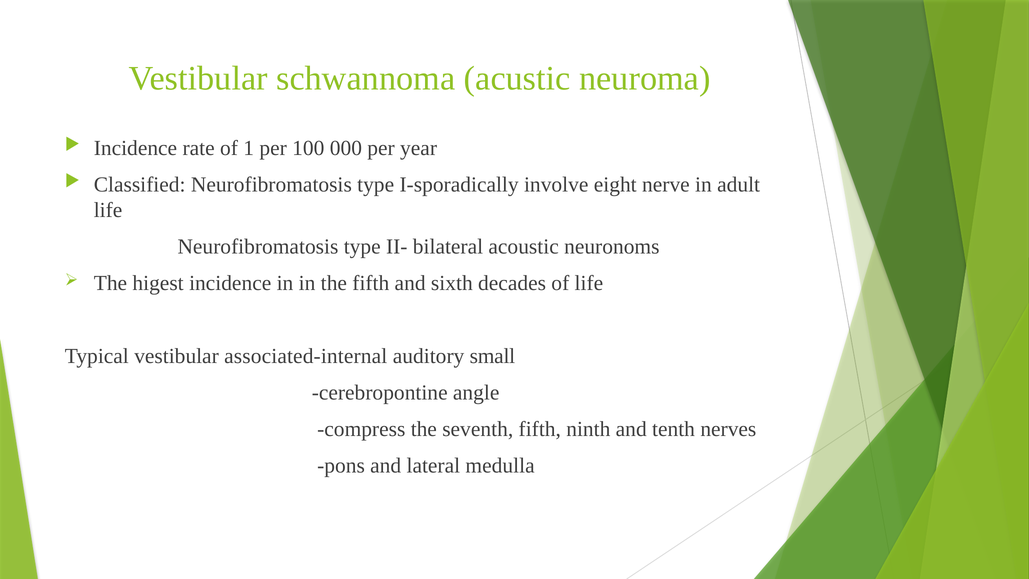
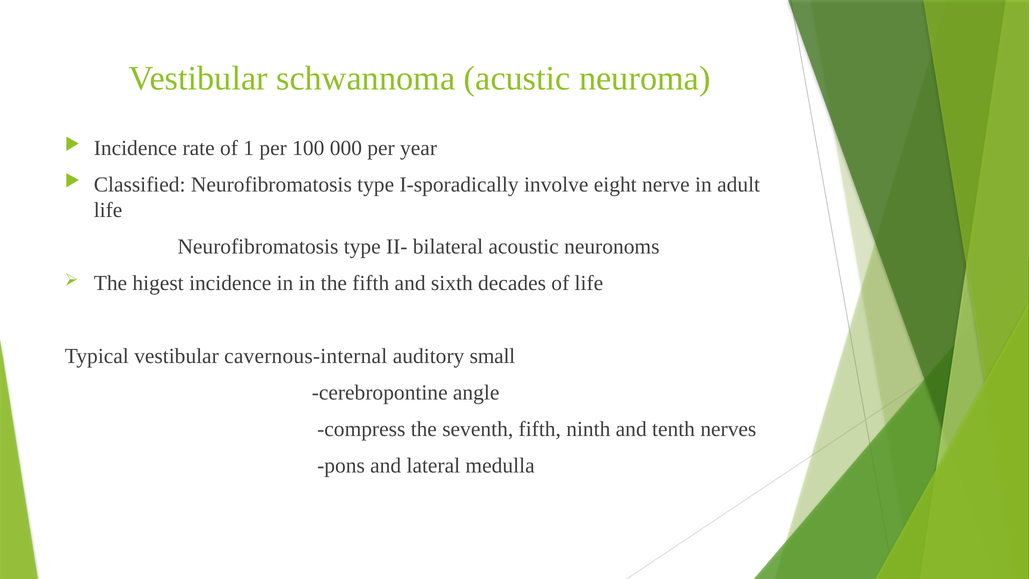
associated-internal: associated-internal -> cavernous-internal
